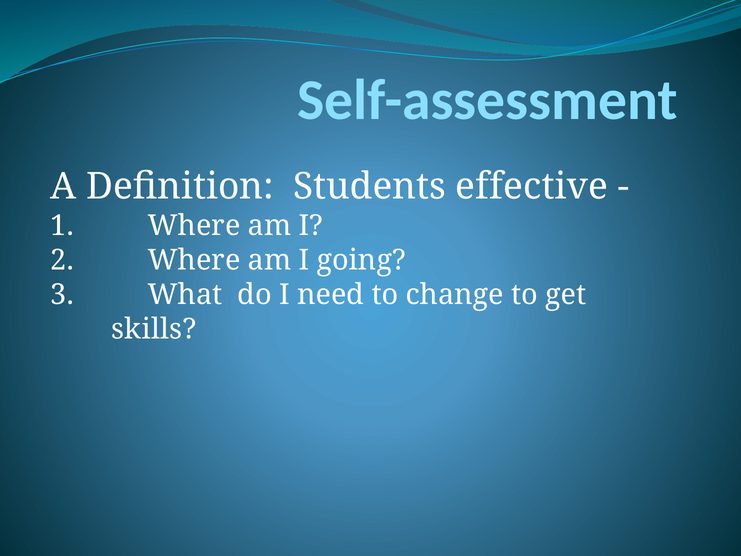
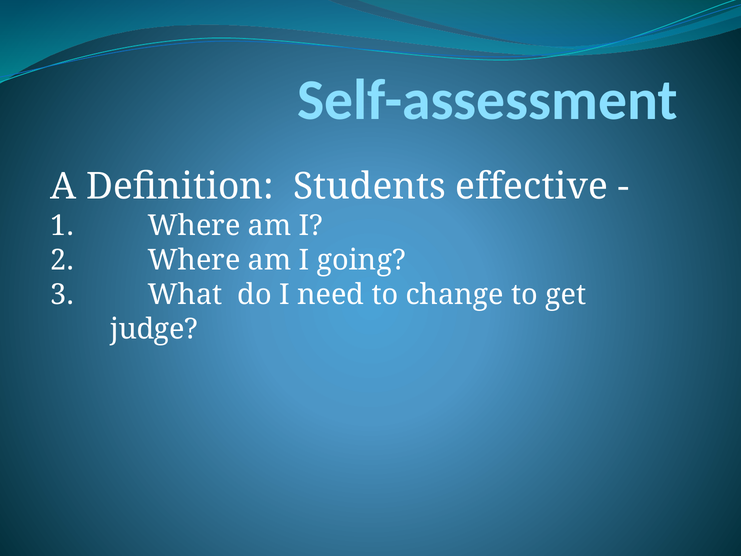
skills: skills -> judge
